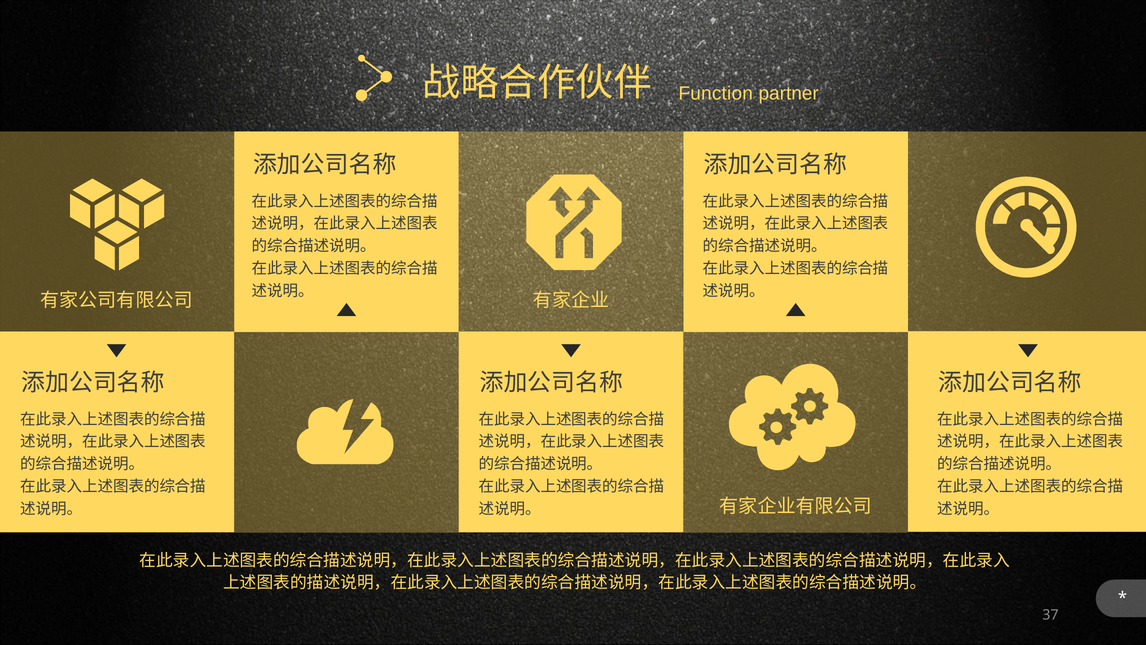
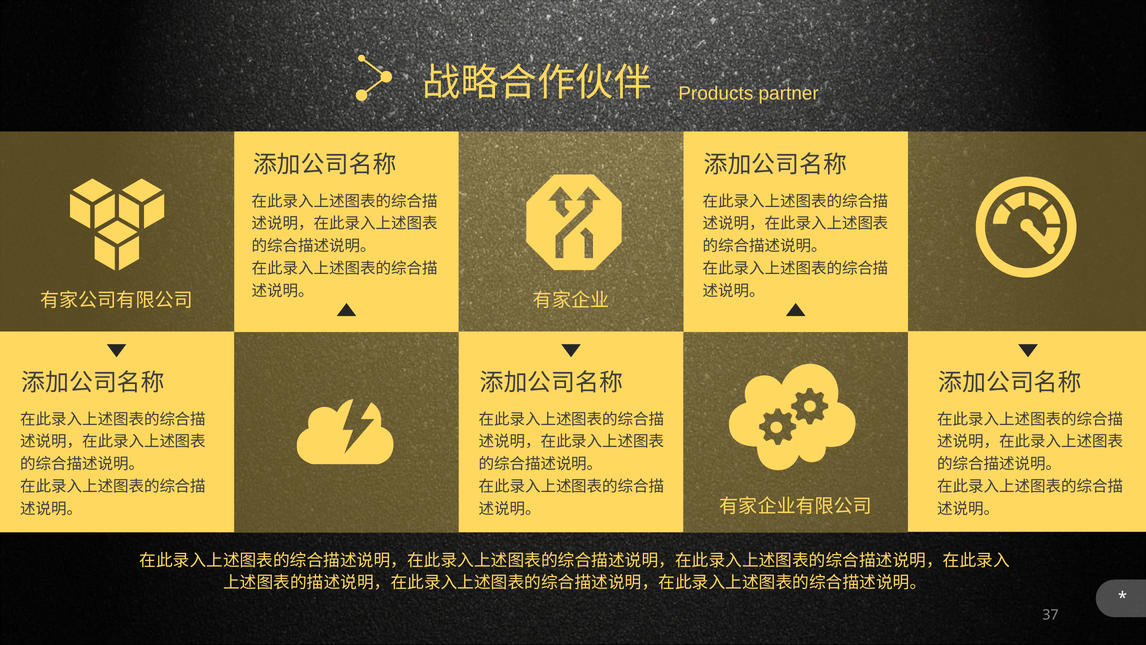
Function: Function -> Products
